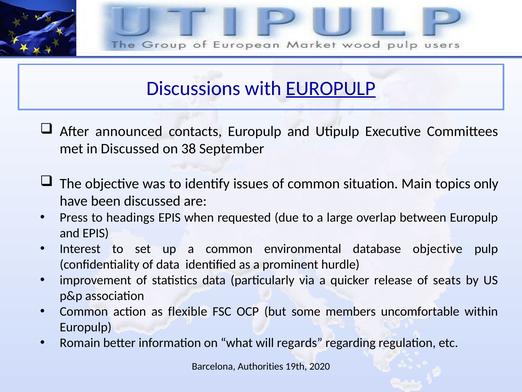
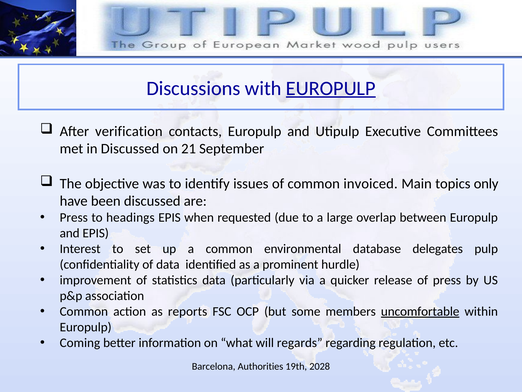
announced: announced -> verification
38: 38 -> 21
situation: situation -> invoiced
database objective: objective -> delegates
of seats: seats -> press
flexible: flexible -> reports
uncomfortable underline: none -> present
Romain: Romain -> Coming
2020: 2020 -> 2028
